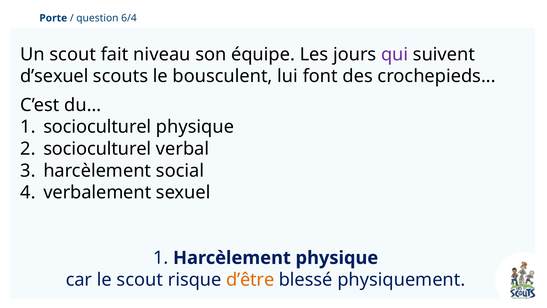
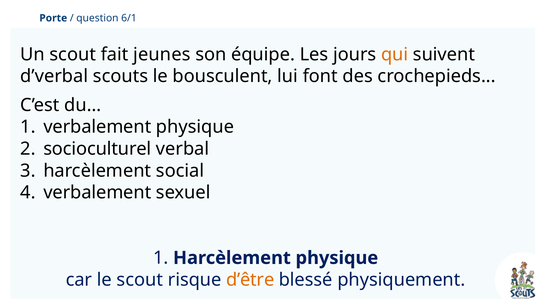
6/4: 6/4 -> 6/1
niveau: niveau -> jeunes
qui colour: purple -> orange
d’sexuel: d’sexuel -> d’verbal
1 socioculturel: socioculturel -> verbalement
